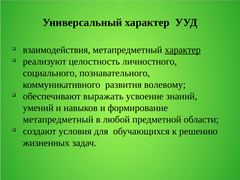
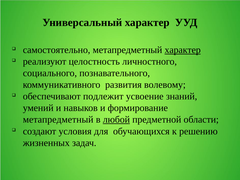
взаимодействия: взаимодействия -> самостоятельно
выражать: выражать -> подлежит
любой underline: none -> present
